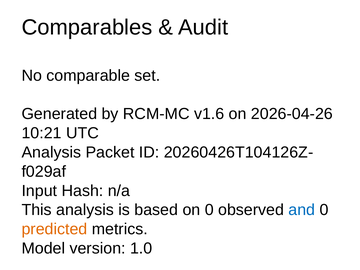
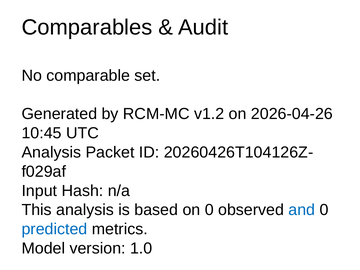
v1.6: v1.6 -> v1.2
10:21: 10:21 -> 10:45
predicted colour: orange -> blue
